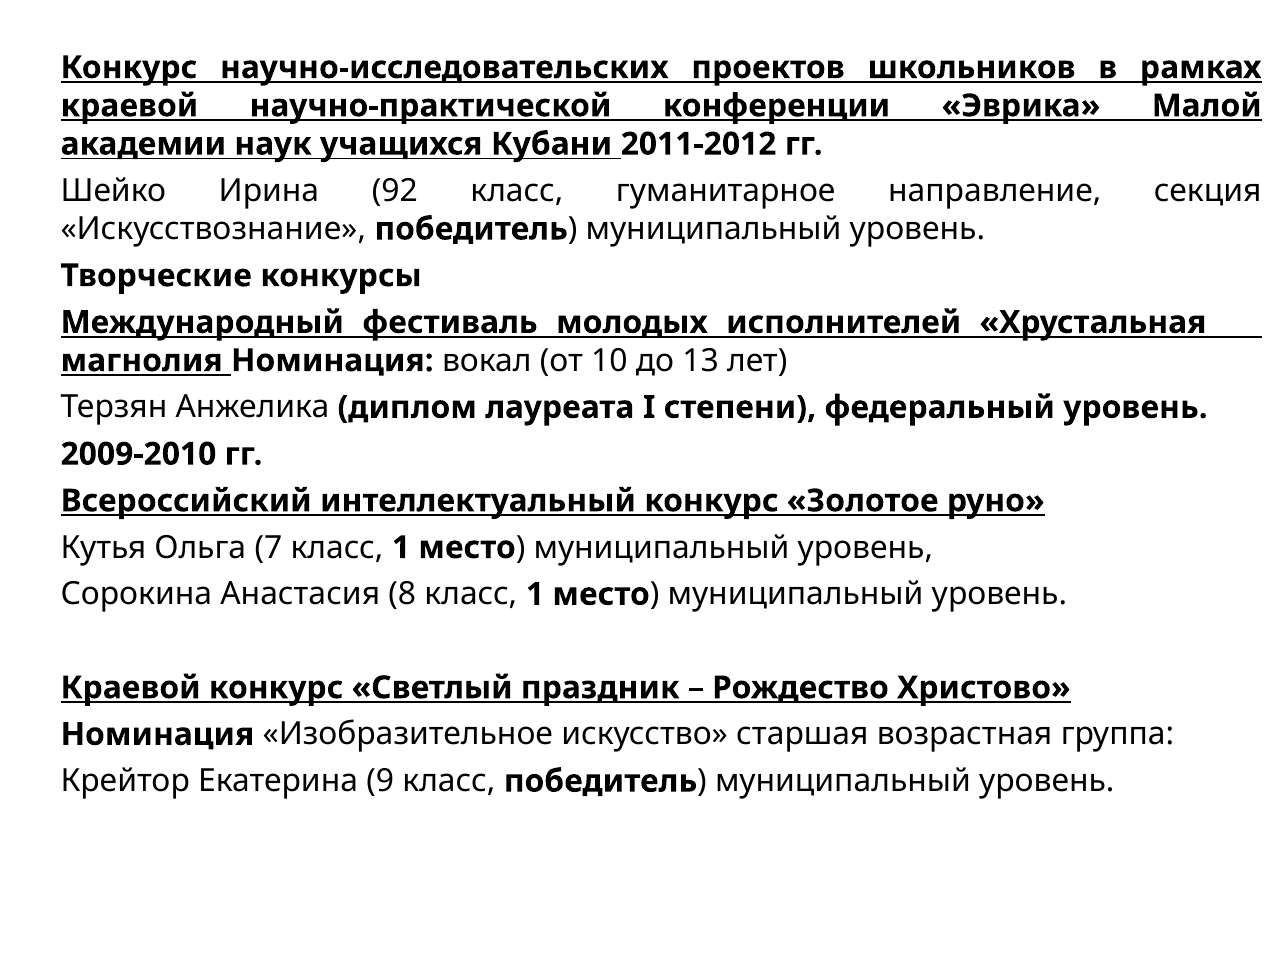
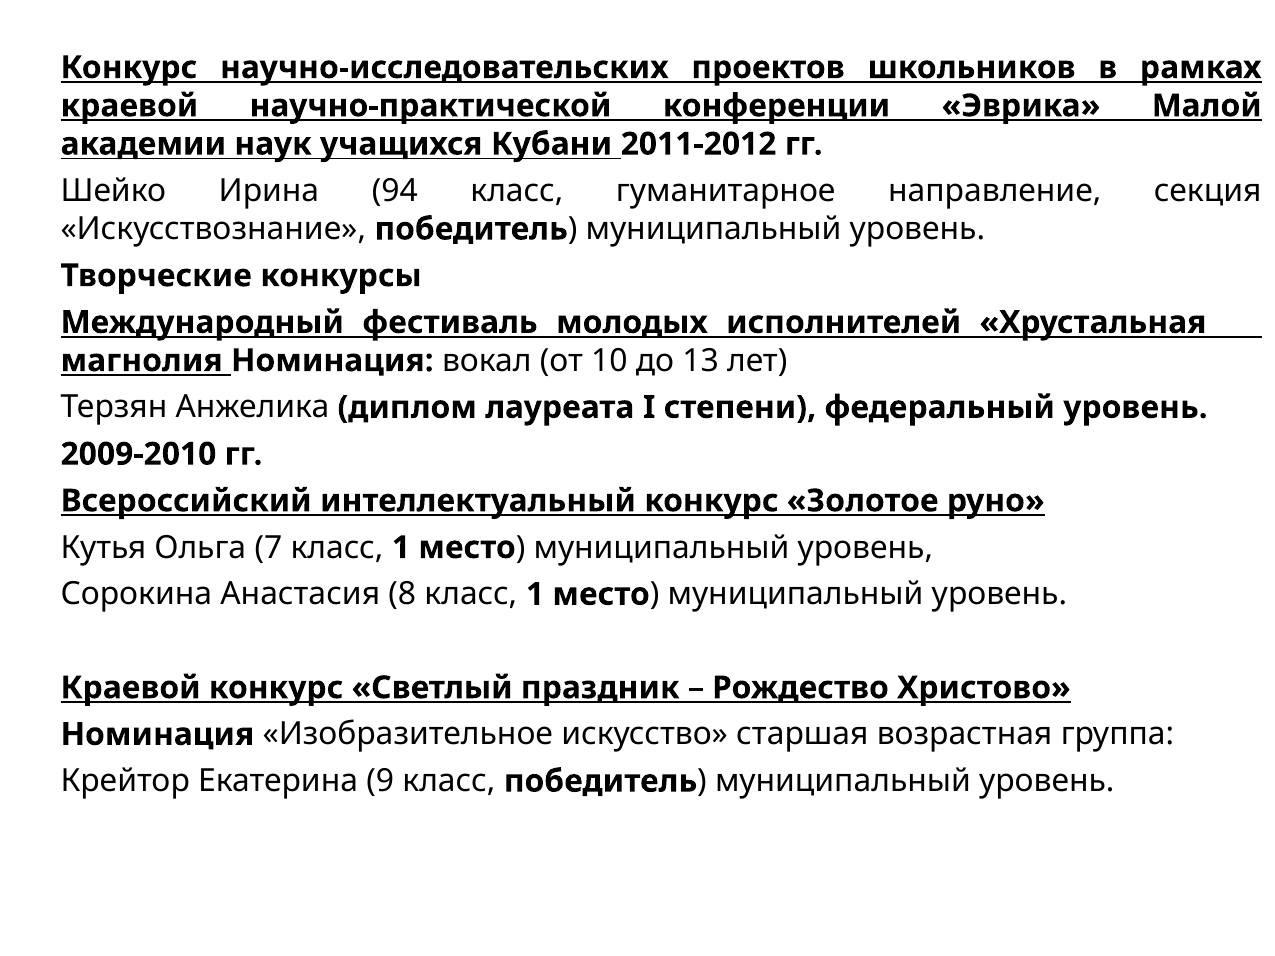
92: 92 -> 94
